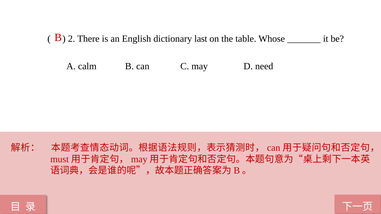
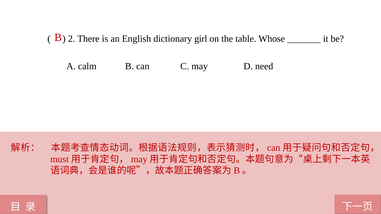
last: last -> girl
